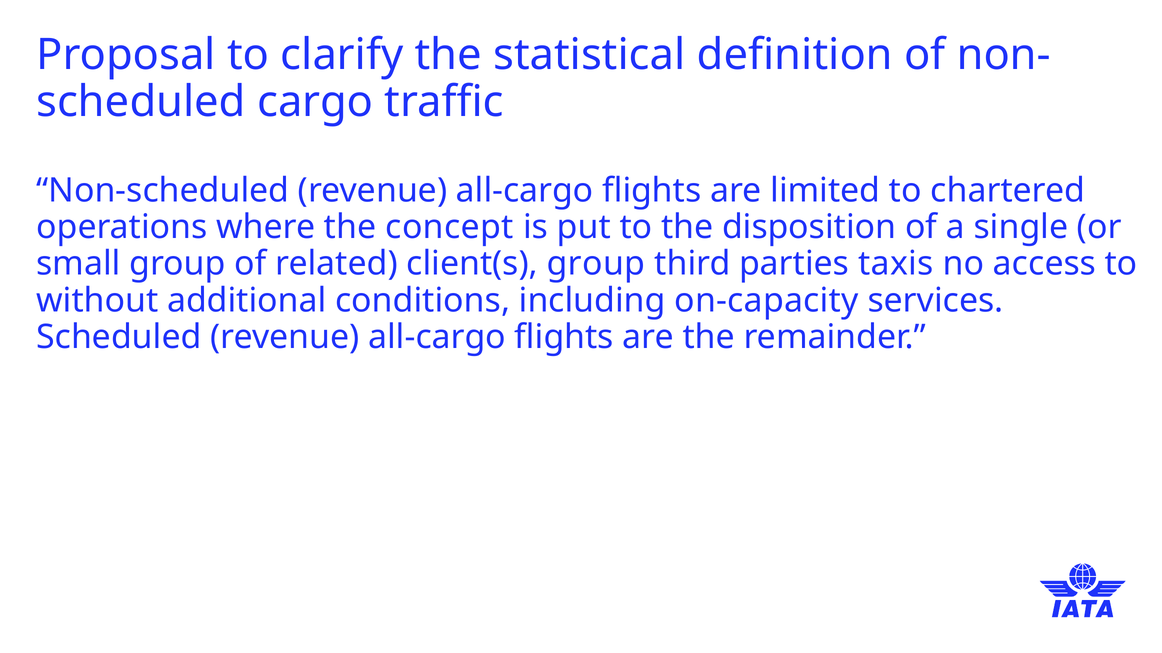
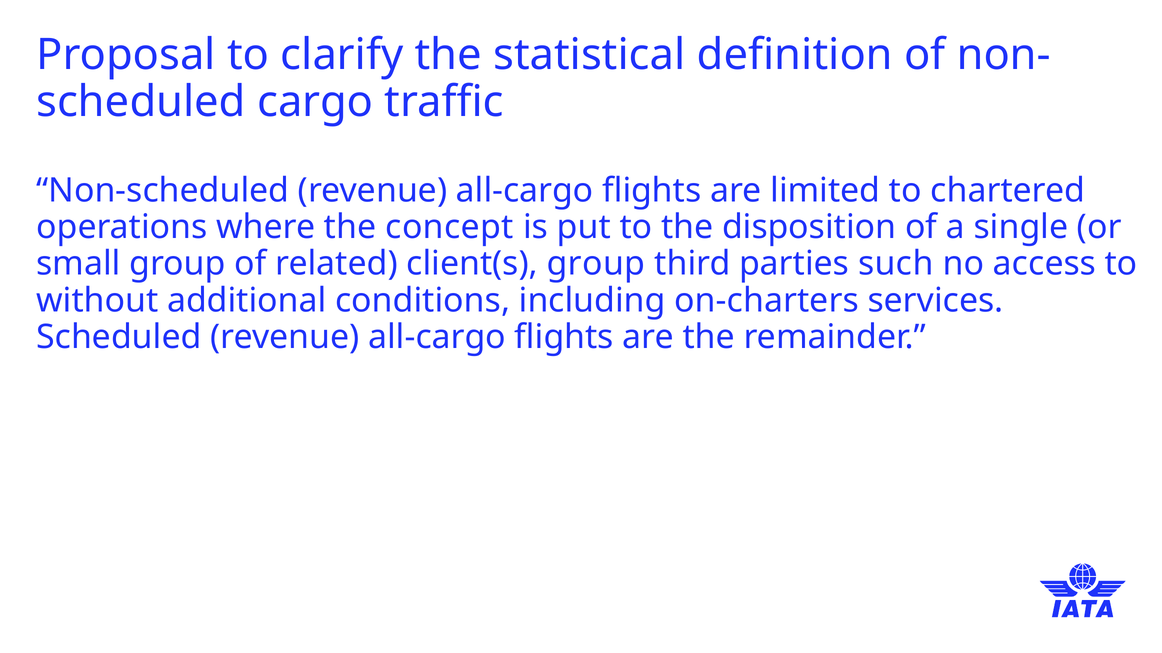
taxis: taxis -> such
on-capacity: on-capacity -> on-charters
